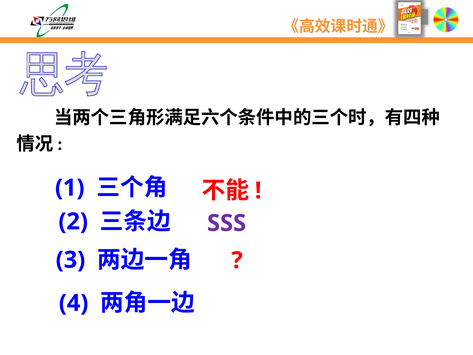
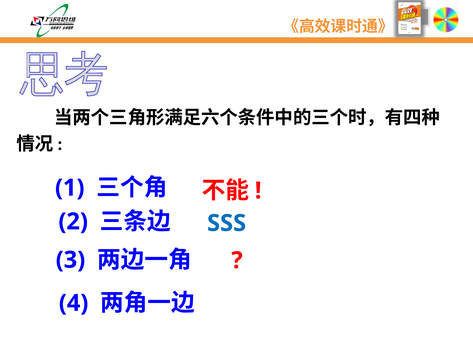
SSS colour: purple -> blue
